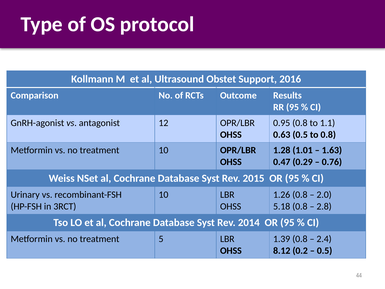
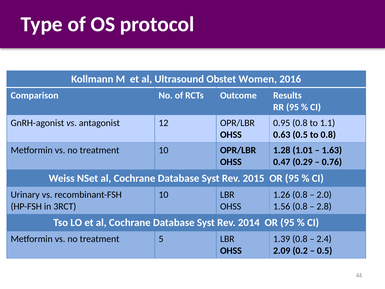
Support: Support -> Women
5.18: 5.18 -> 1.56
8.12: 8.12 -> 2.09
